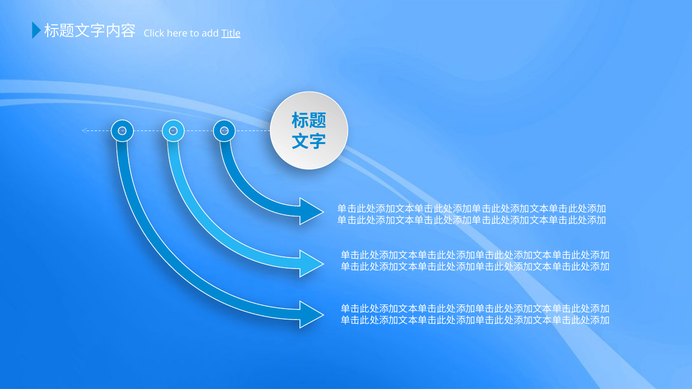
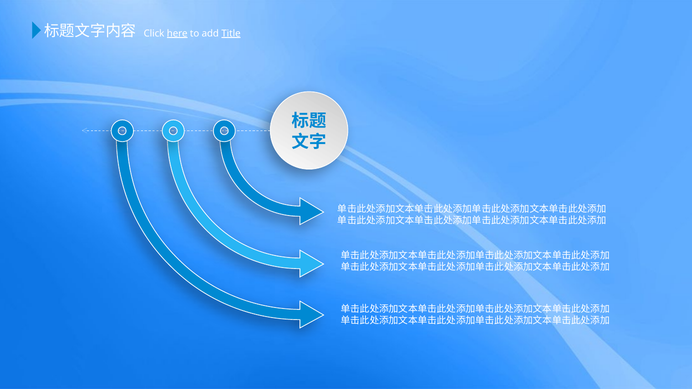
here underline: none -> present
